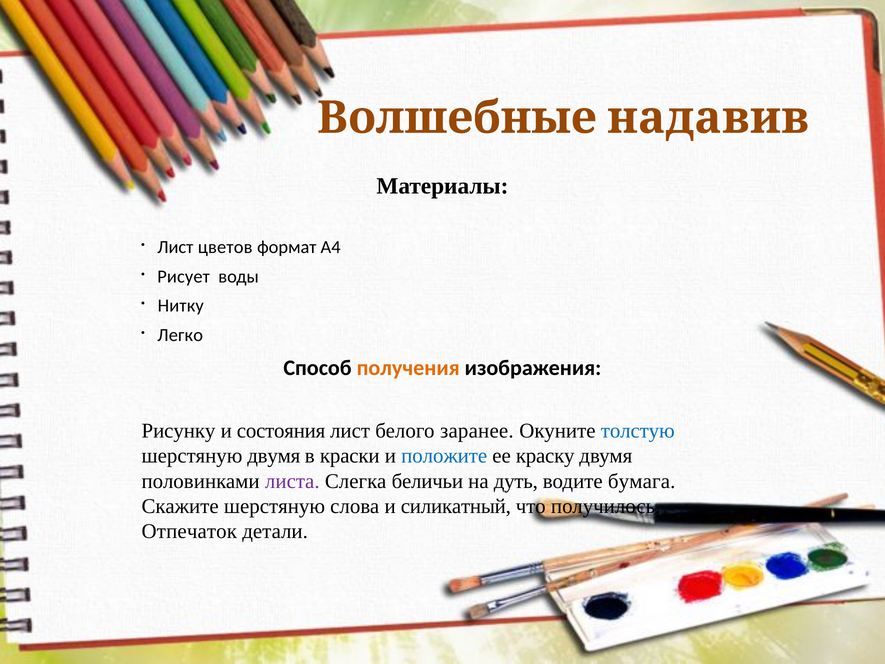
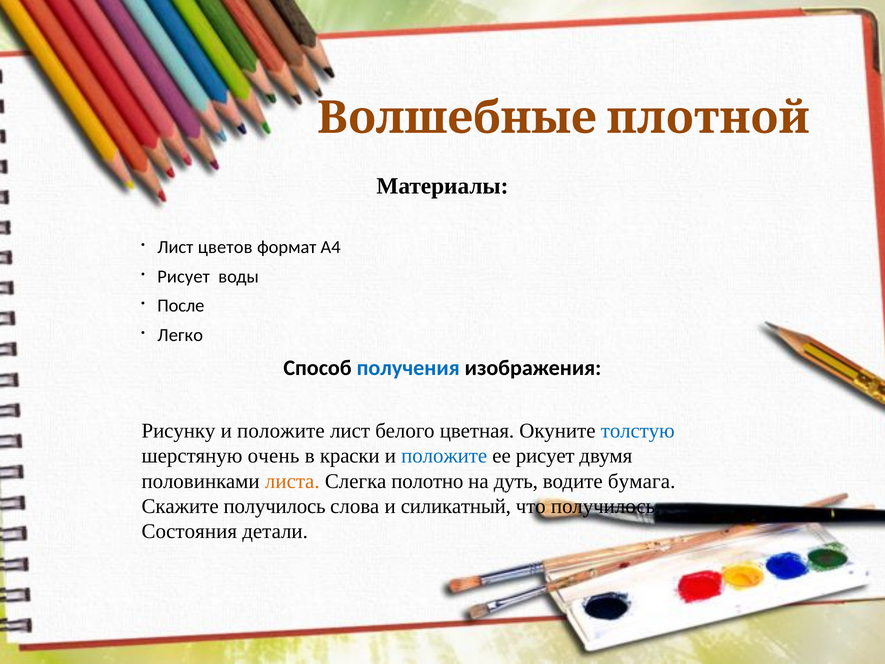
надавив: надавив -> плотной
Нитку: Нитку -> После
получения colour: orange -> blue
состояния at (281, 431): состояния -> положите
заранее: заранее -> цветная
шерстяную двумя: двумя -> очень
ее краску: краску -> рисует
листа colour: purple -> orange
беличьи: беличьи -> полотно
Скажите шерстяную: шерстяную -> получилось
Отпечаток: Отпечаток -> Состояния
